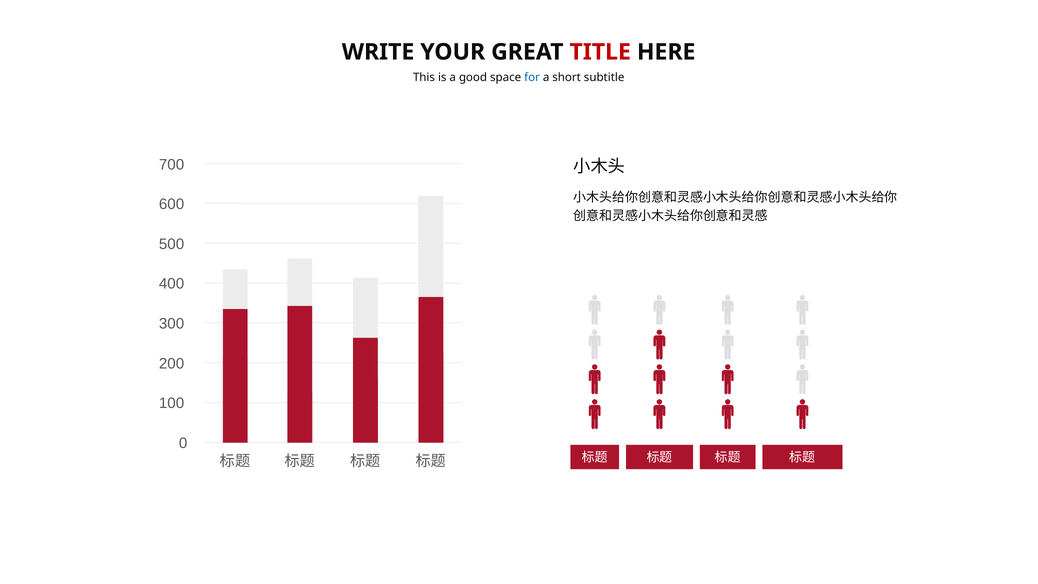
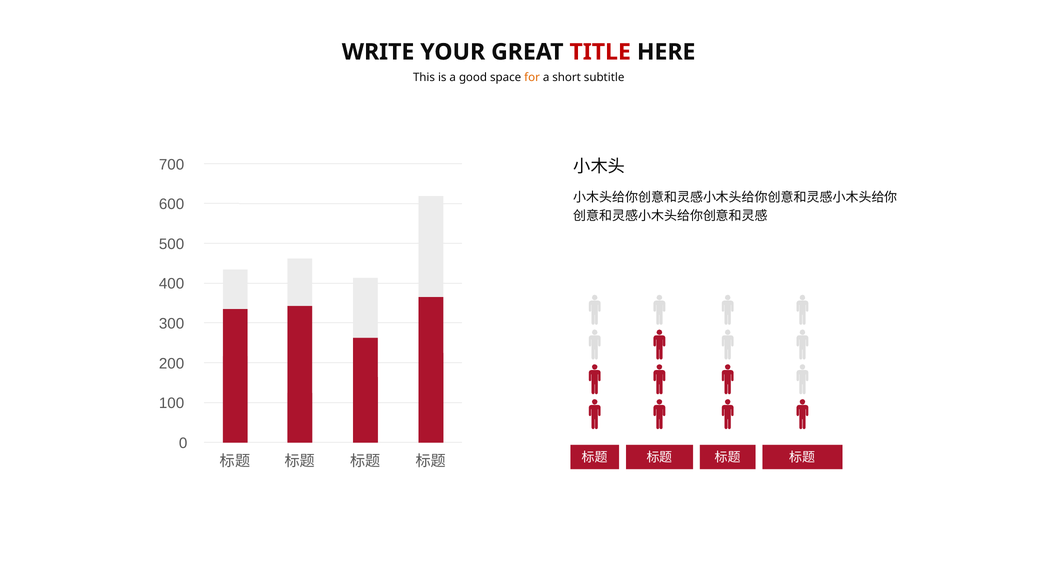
for colour: blue -> orange
